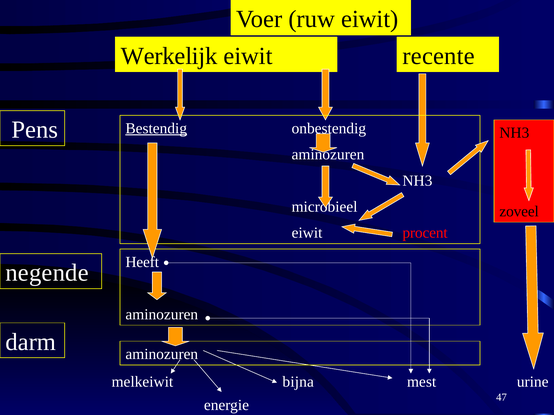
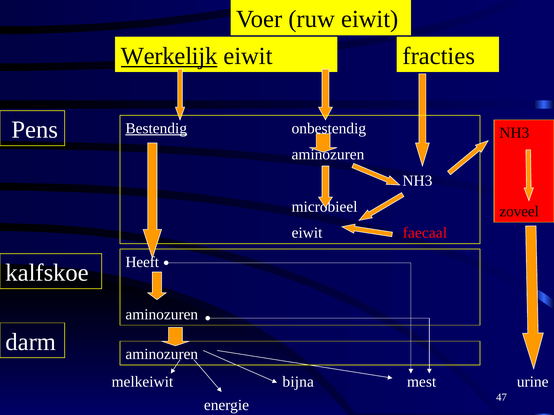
Werkelijk underline: none -> present
recente: recente -> fracties
procent: procent -> faecaal
negende: negende -> kalfskoe
